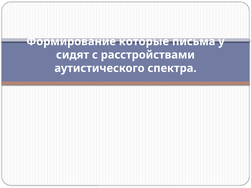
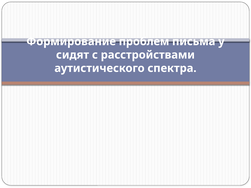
которые: которые -> проблем
